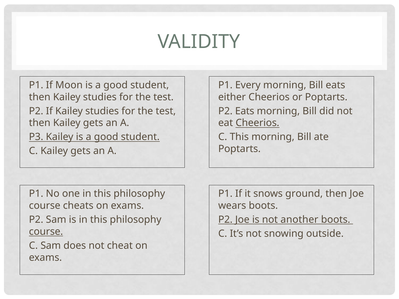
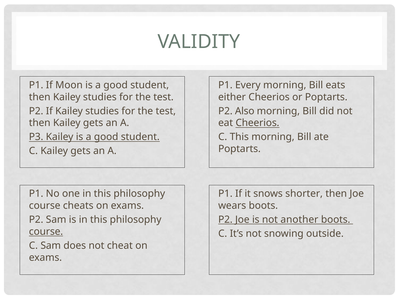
P2 Eats: Eats -> Also
ground: ground -> shorter
